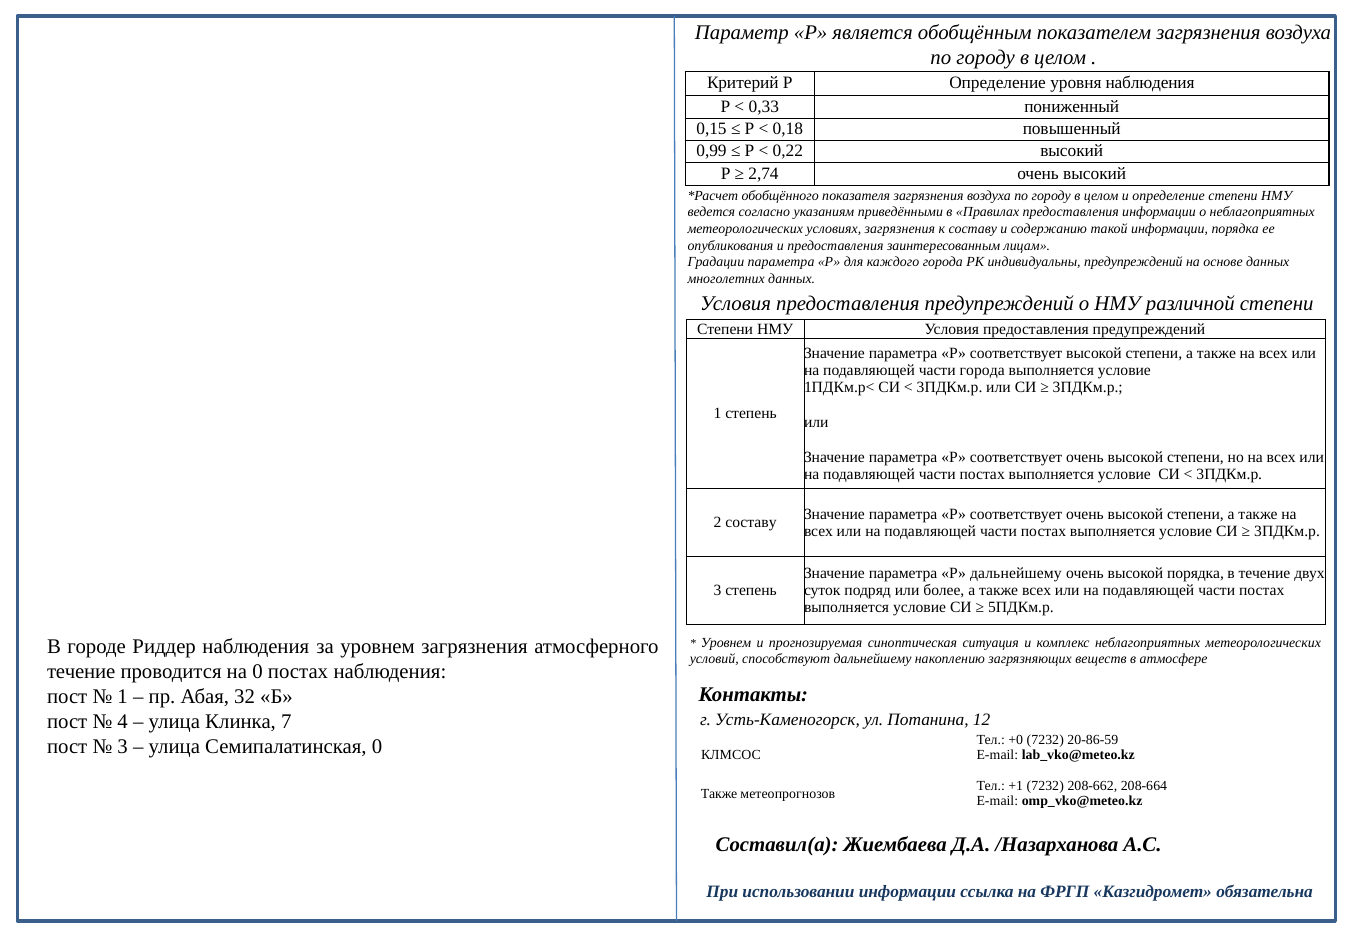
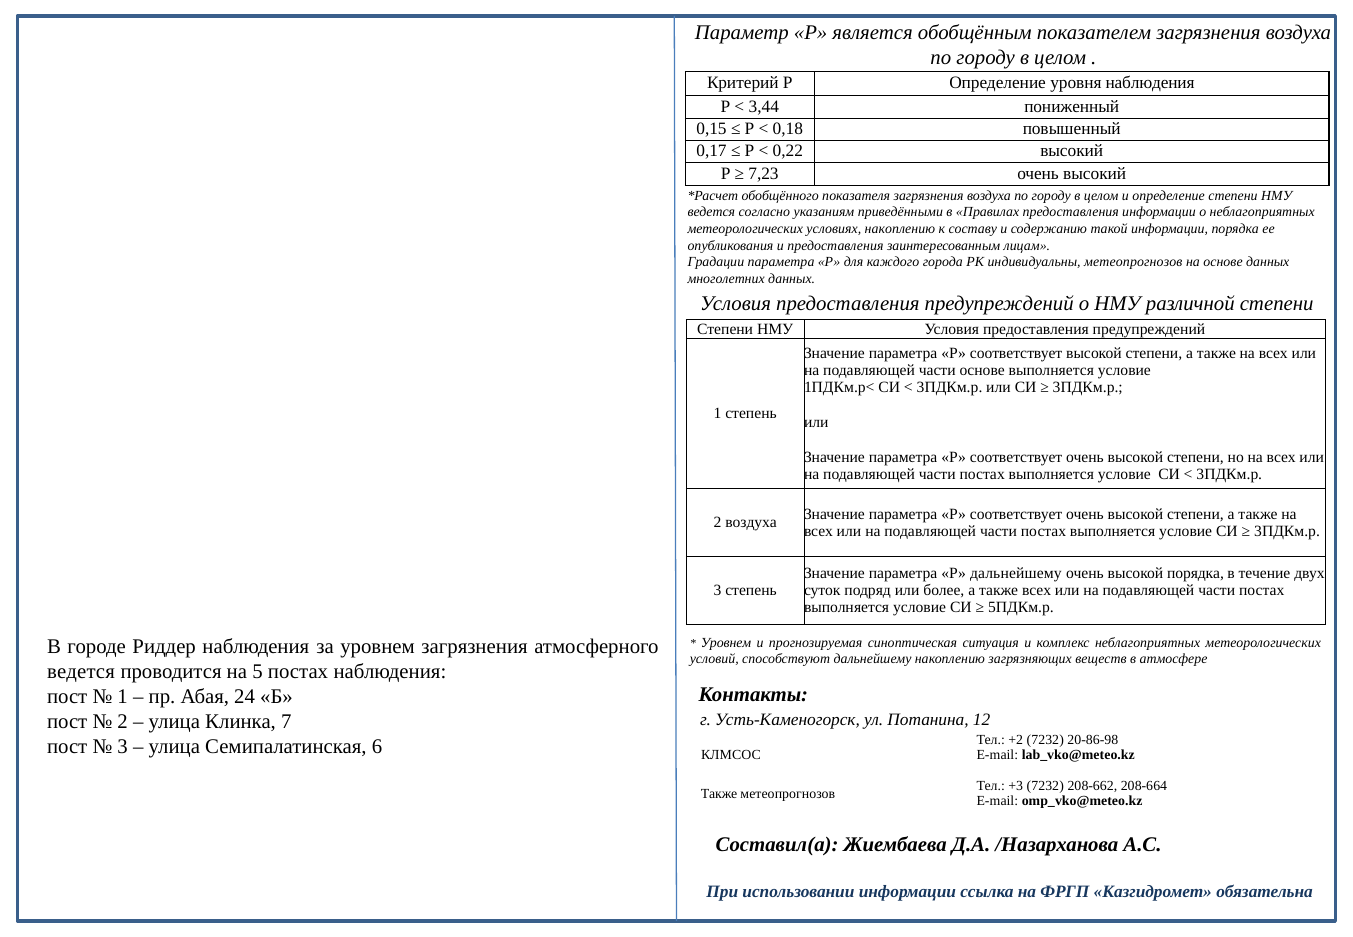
0,33: 0,33 -> 3,44
0,99: 0,99 -> 0,17
2,74: 2,74 -> 7,23
условиях загрязнения: загрязнения -> накоплению
индивидуальны предупреждений: предупреждений -> метеопрогнозов
части города: города -> основе
2 составу: составу -> воздуха
течение at (81, 672): течение -> ведется
на 0: 0 -> 5
32: 32 -> 24
4 at (123, 722): 4 -> 2
+0: +0 -> +2
20-86-59: 20-86-59 -> 20-86-98
Семипалатинская 0: 0 -> 6
+1: +1 -> +3
